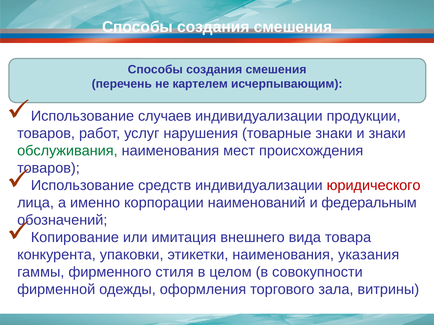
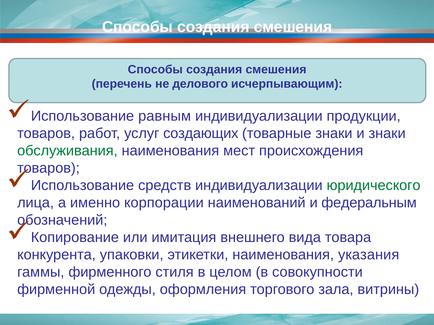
картелем: картелем -> делового
случаев: случаев -> равным
нарушения: нарушения -> создающих
юридического colour: red -> green
